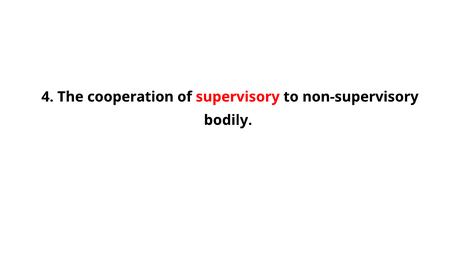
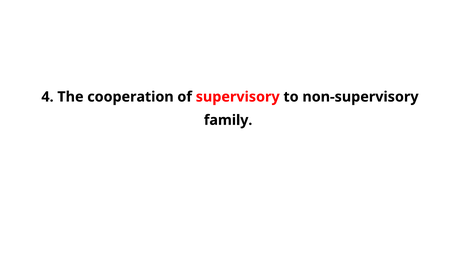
bodily: bodily -> family
